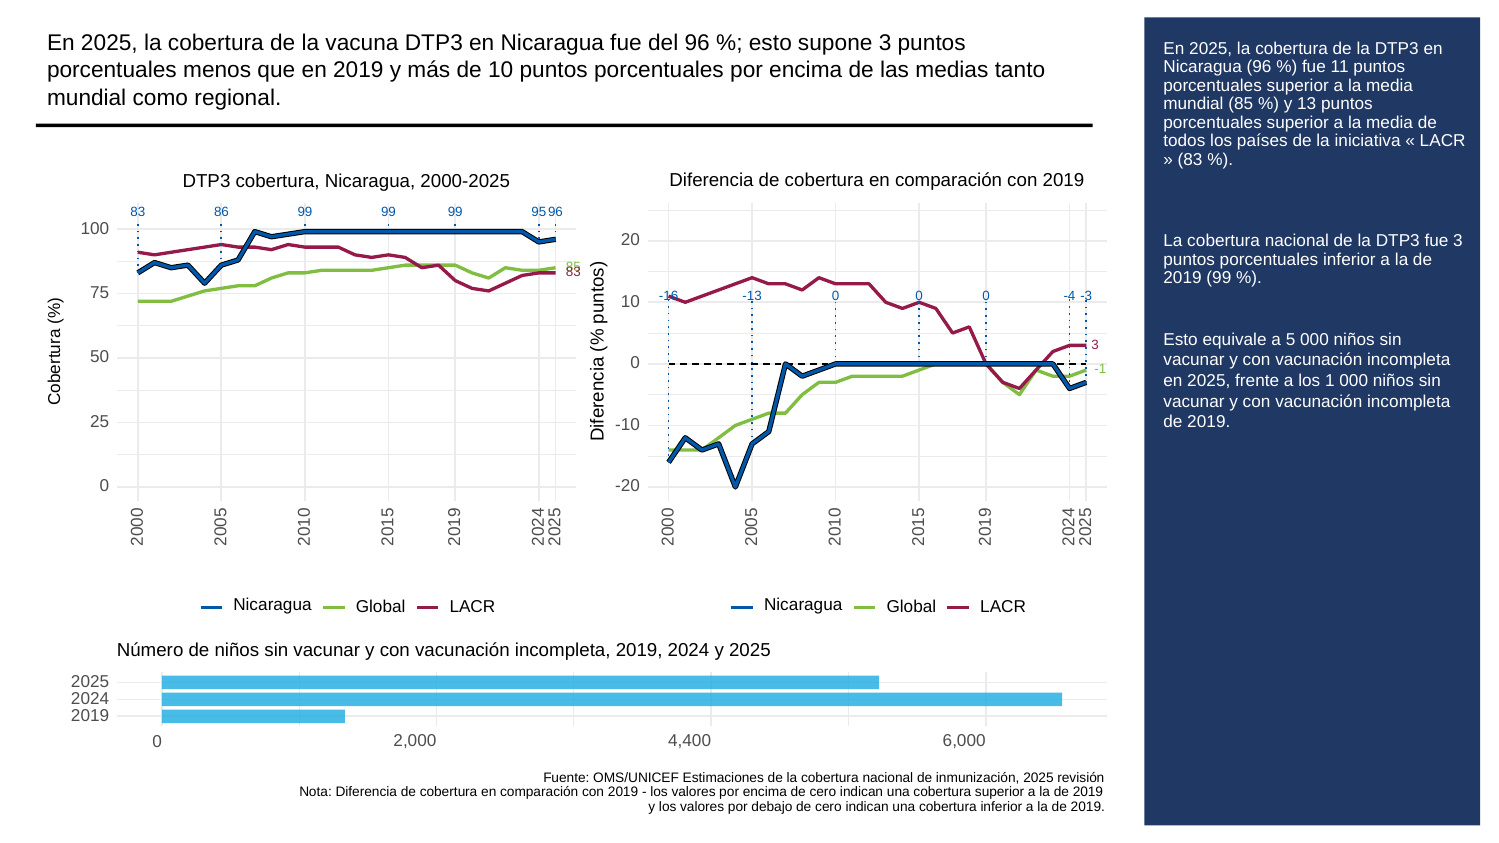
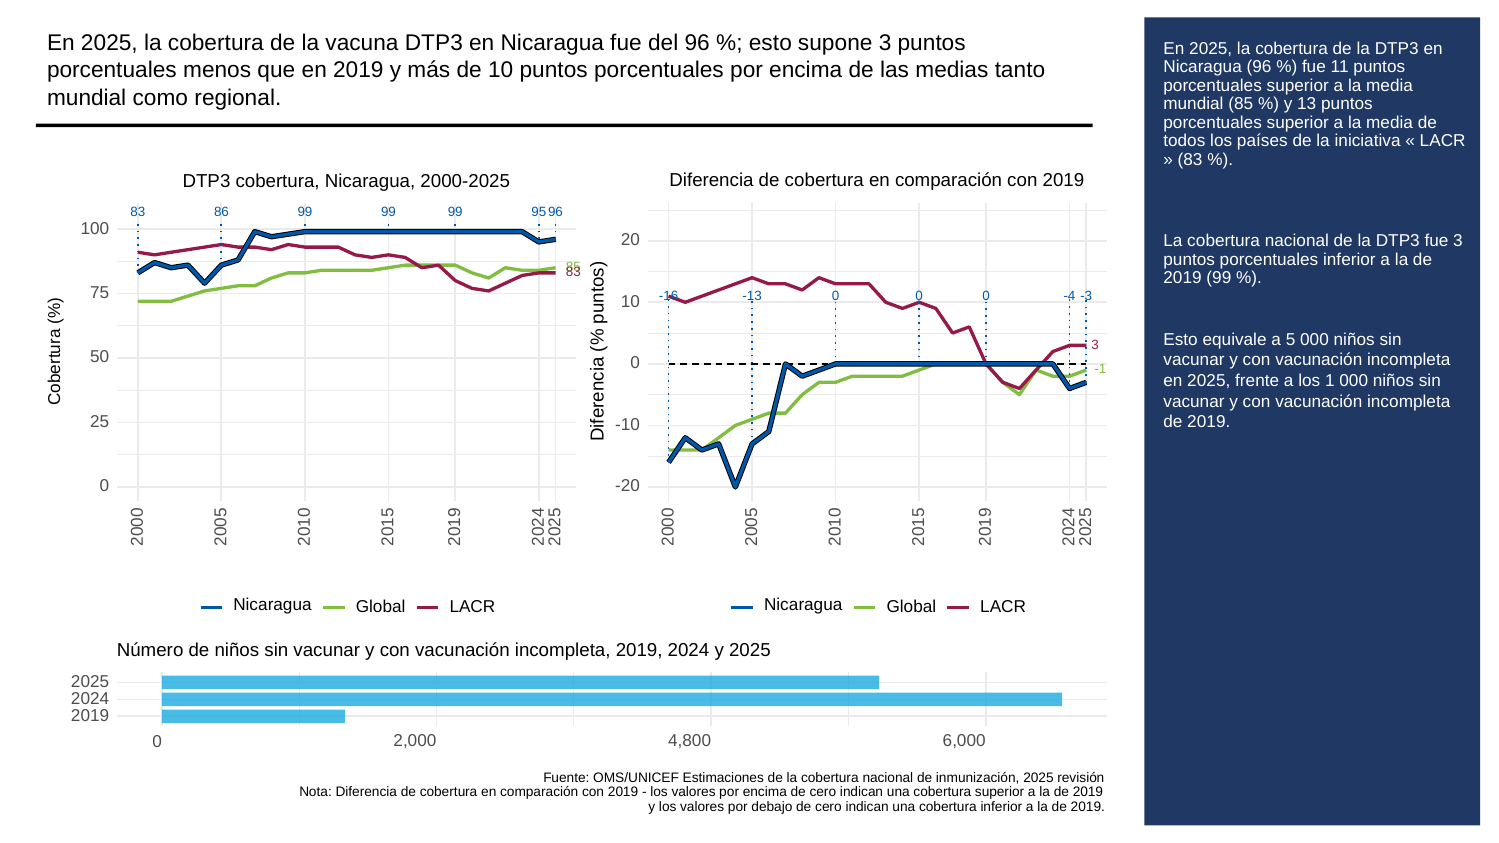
4,400: 4,400 -> 4,800
